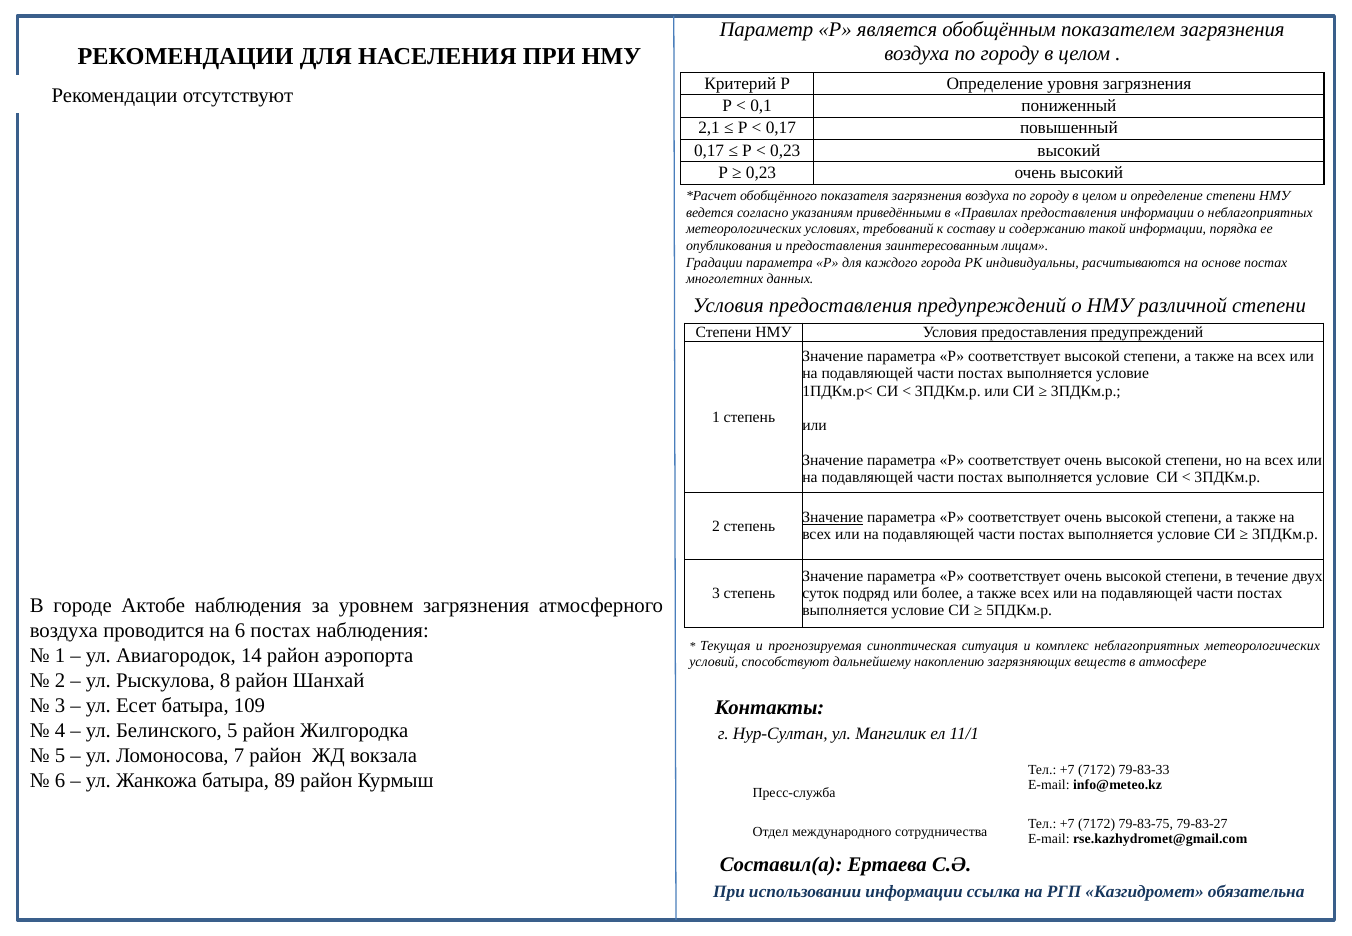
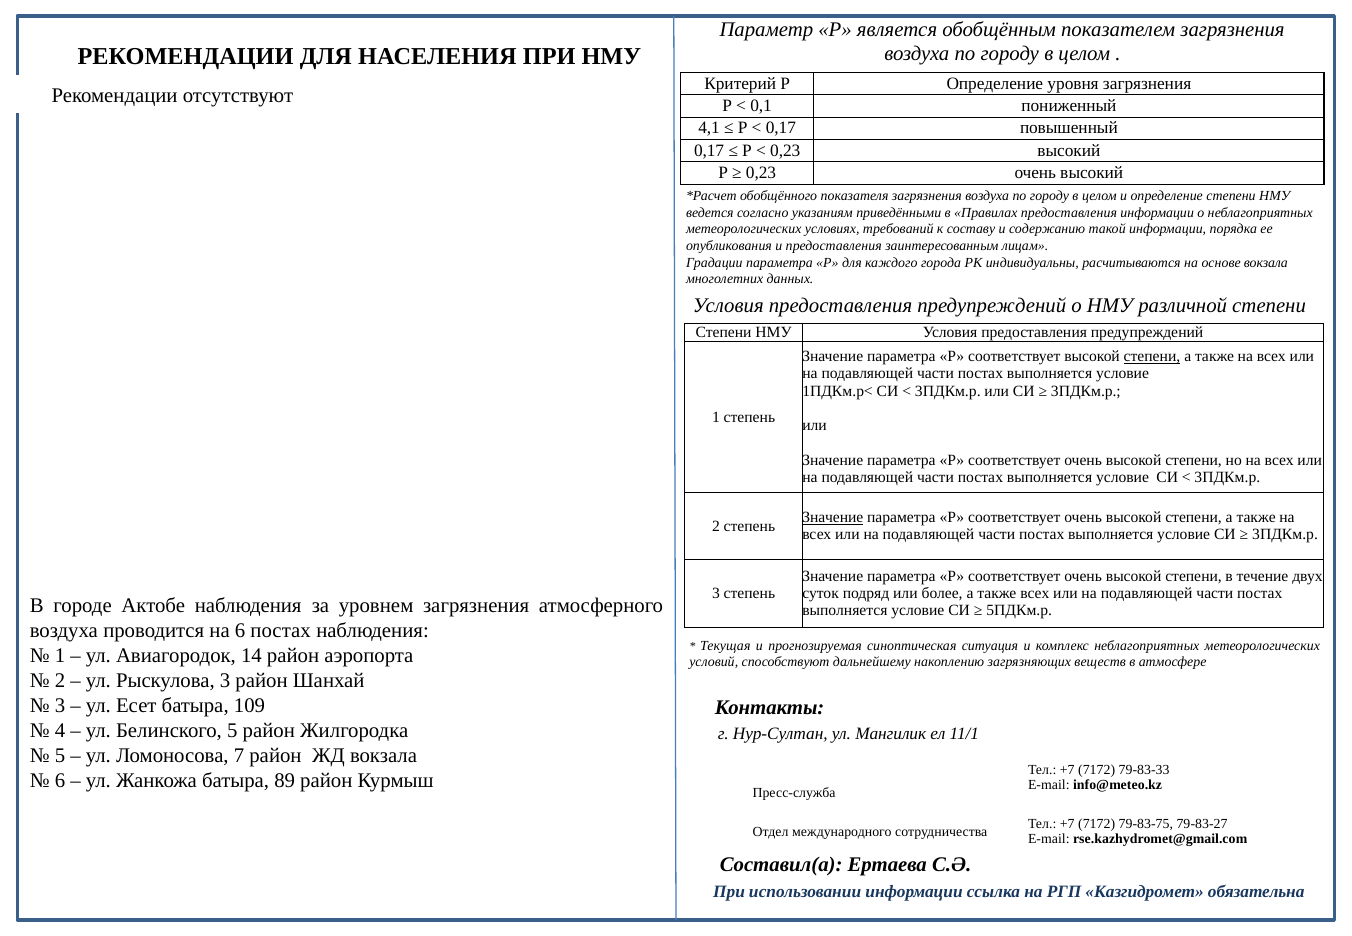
2,1: 2,1 -> 4,1
основе постах: постах -> вокзала
степени at (1152, 356) underline: none -> present
Рыскулова 8: 8 -> 3
